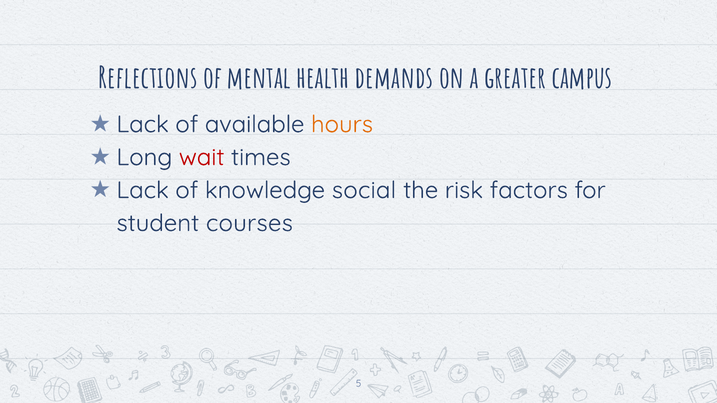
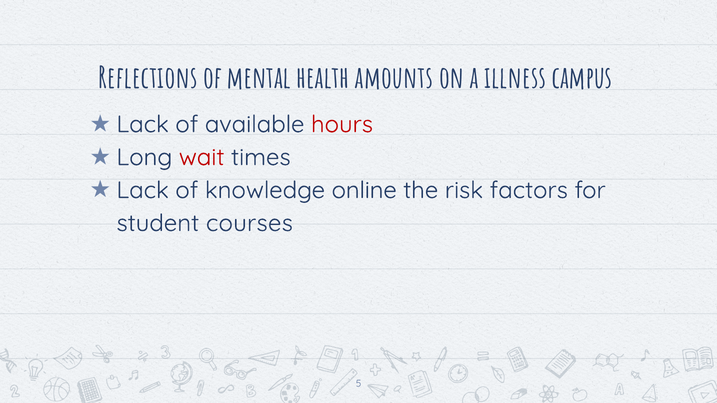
demands: demands -> amounts
greater: greater -> illness
hours colour: orange -> red
social: social -> online
